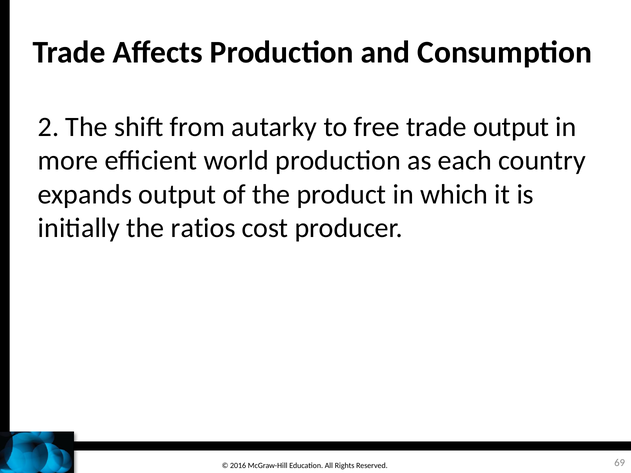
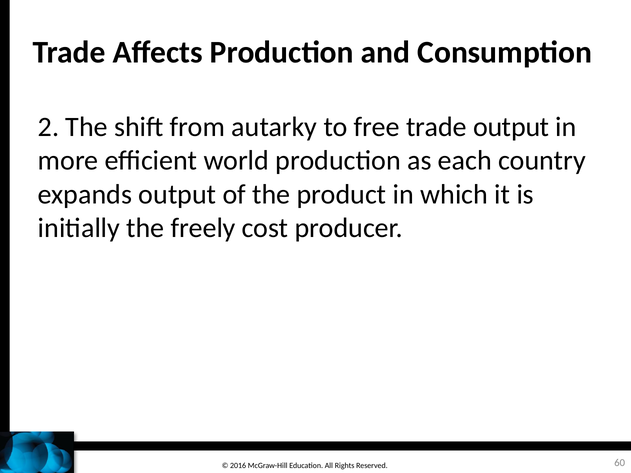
ratios: ratios -> freely
69: 69 -> 60
